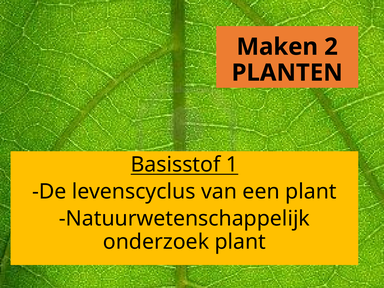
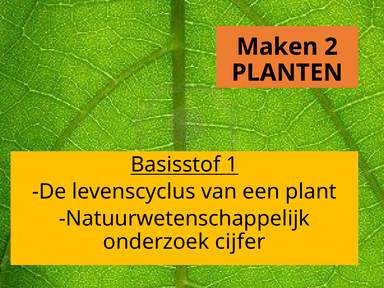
onderzoek plant: plant -> cijfer
